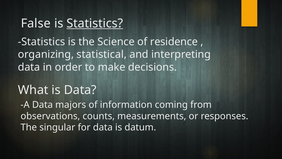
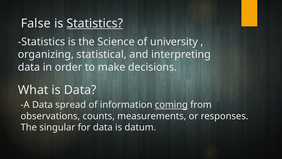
residence: residence -> university
majors: majors -> spread
coming underline: none -> present
